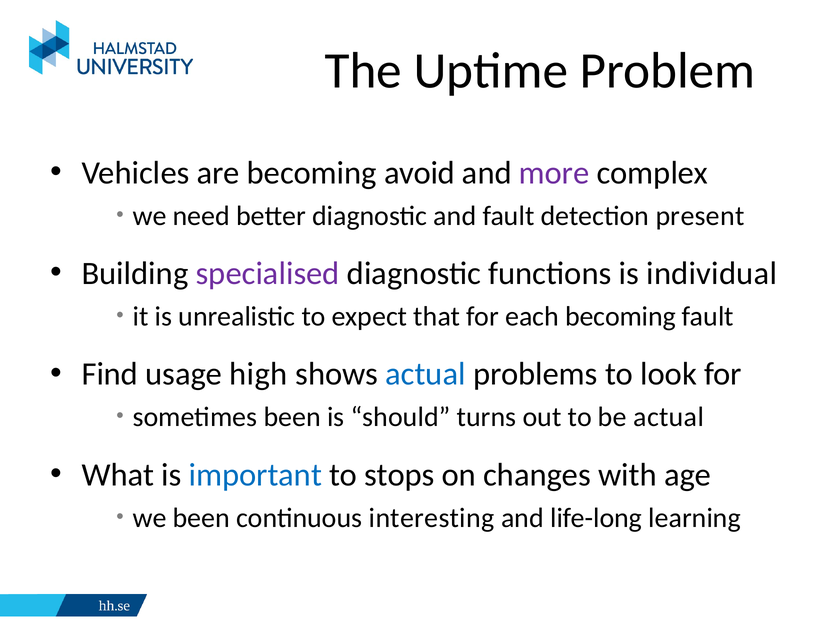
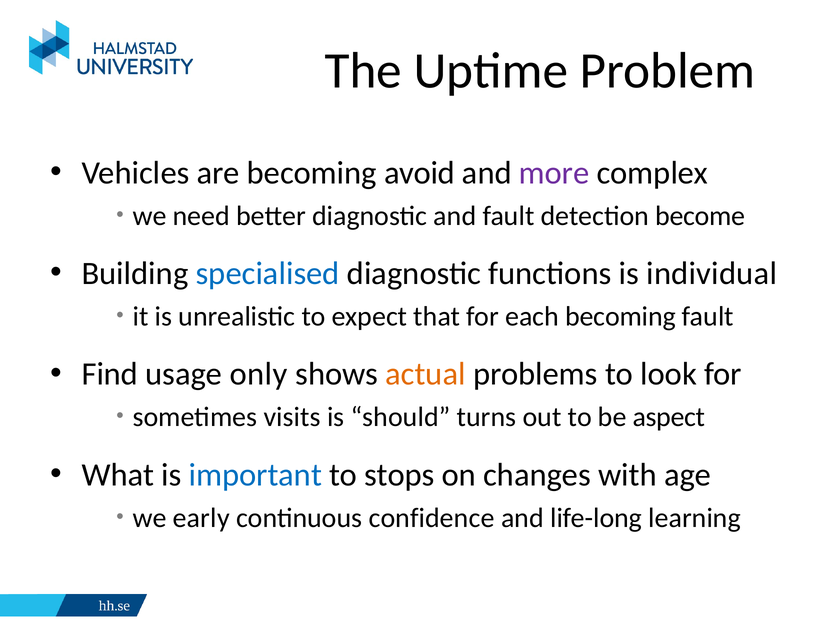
present: present -> become
specialised colour: purple -> blue
high: high -> only
actual at (425, 374) colour: blue -> orange
sometimes been: been -> visits
be actual: actual -> aspect
we been: been -> early
interesting: interesting -> confidence
